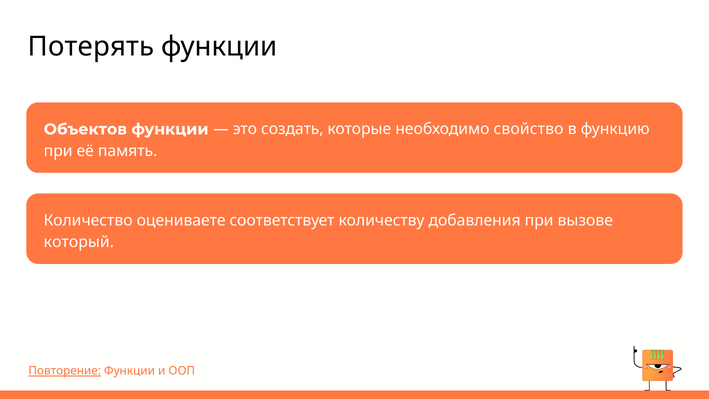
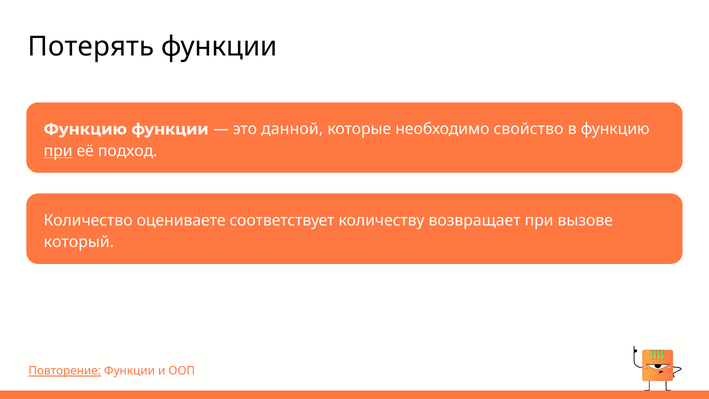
Объектов at (85, 129): Объектов -> Функцию
создать: создать -> данной
при at (58, 151) underline: none -> present
память: память -> подход
добавления: добавления -> возвращает
